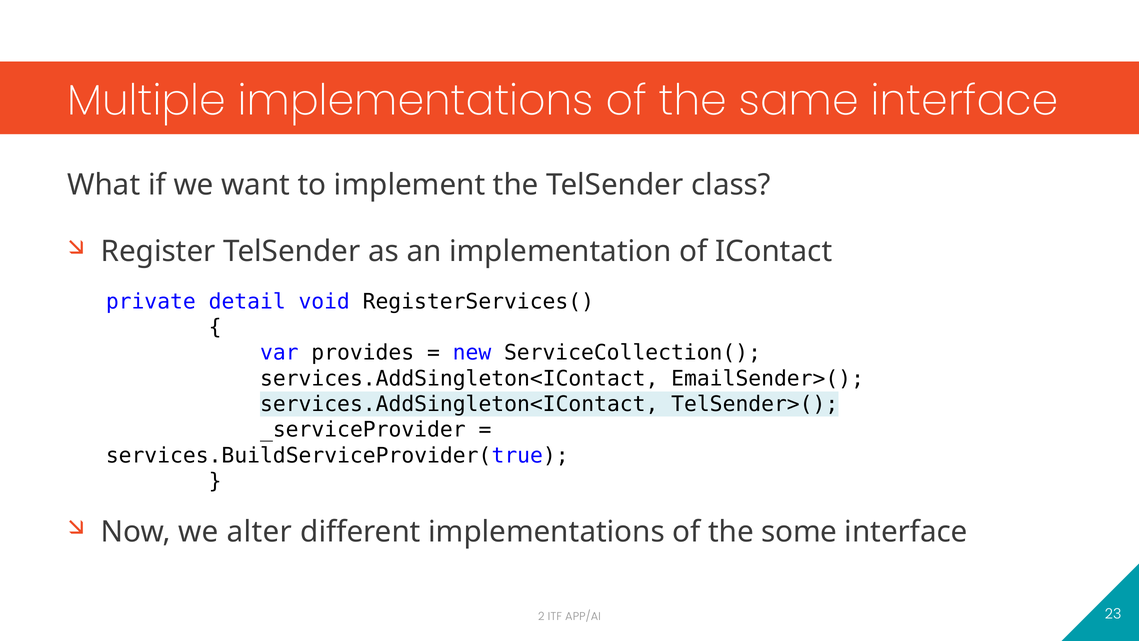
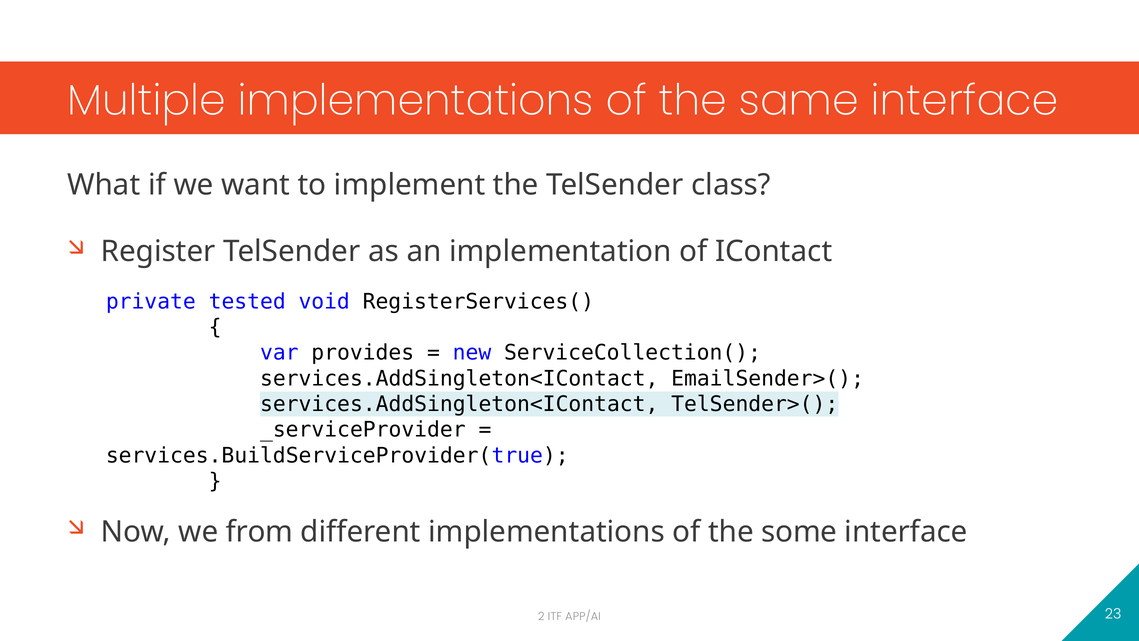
detail: detail -> tested
alter: alter -> from
